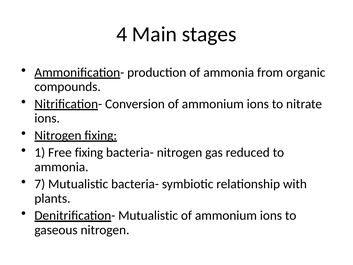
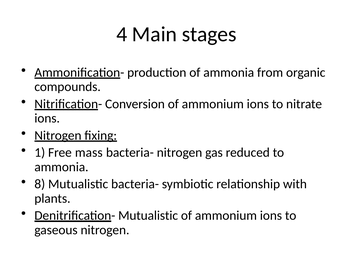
Free fixing: fixing -> mass
7: 7 -> 8
